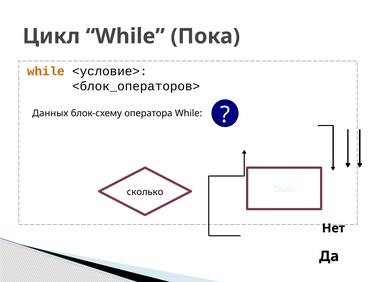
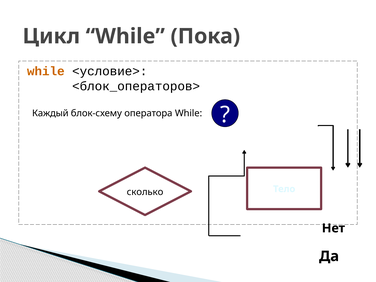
Данных: Данных -> Каждый
